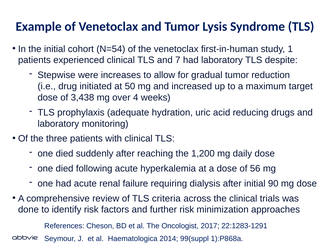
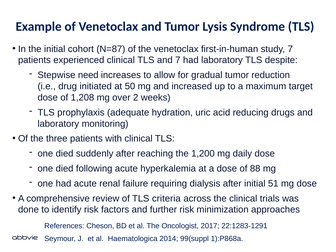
N=54: N=54 -> N=87
study 1: 1 -> 7
were: were -> need
3,438: 3,438 -> 1,208
4: 4 -> 2
56: 56 -> 88
90: 90 -> 51
